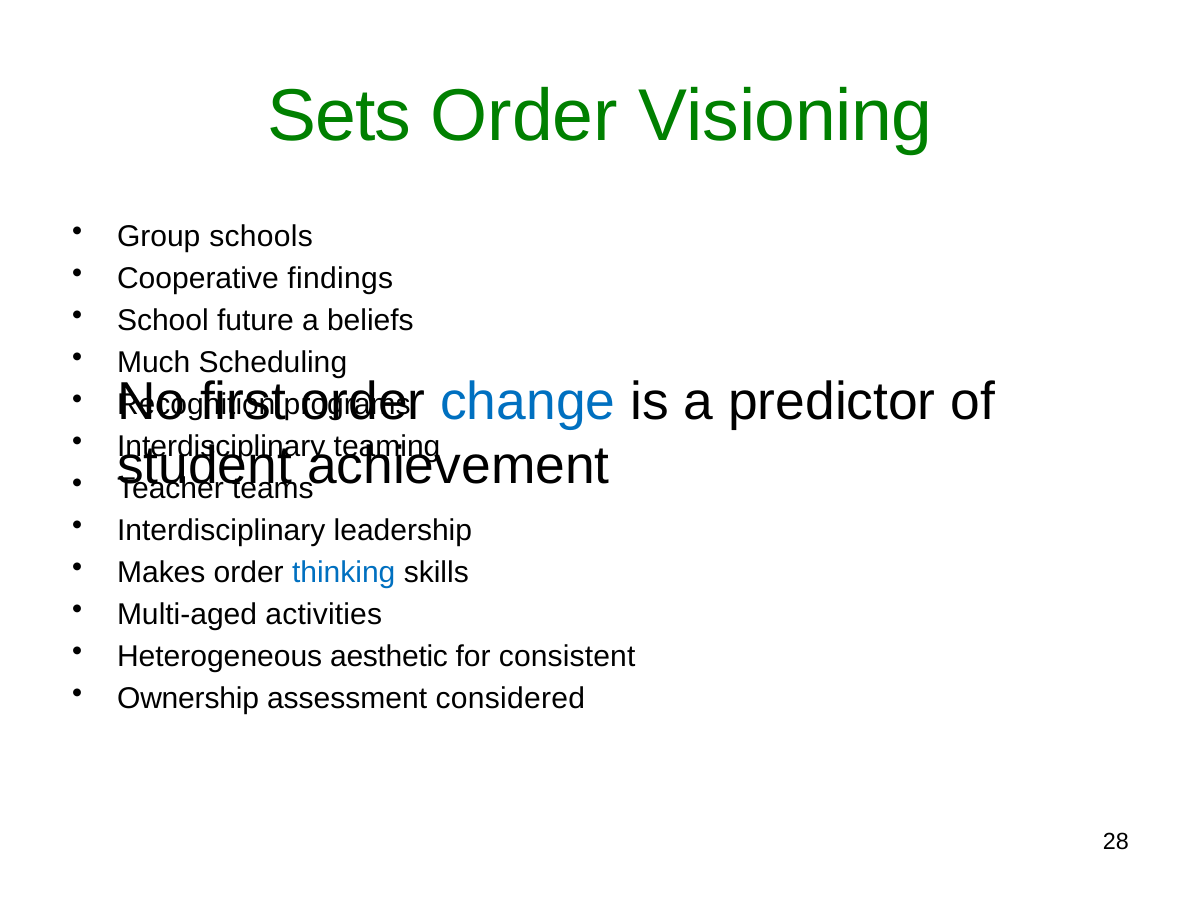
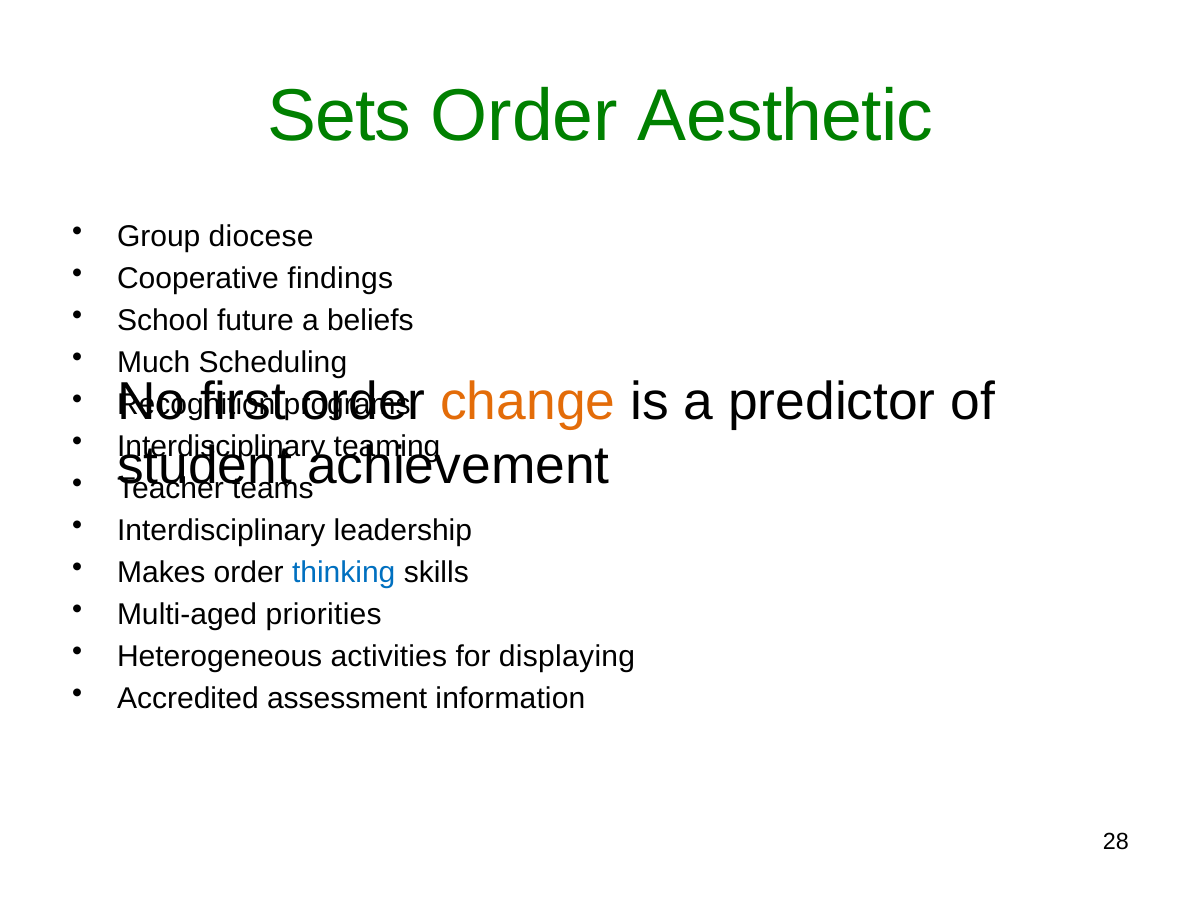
Visioning: Visioning -> Aesthetic
schools: schools -> diocese
change colour: blue -> orange
activities: activities -> priorities
aesthetic: aesthetic -> activities
consistent: consistent -> displaying
Ownership: Ownership -> Accredited
considered: considered -> information
